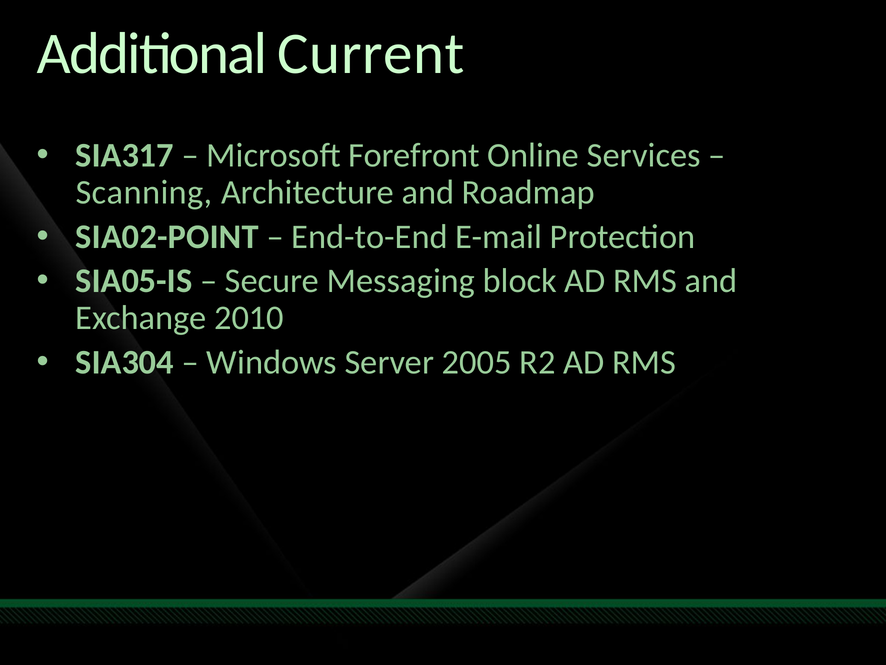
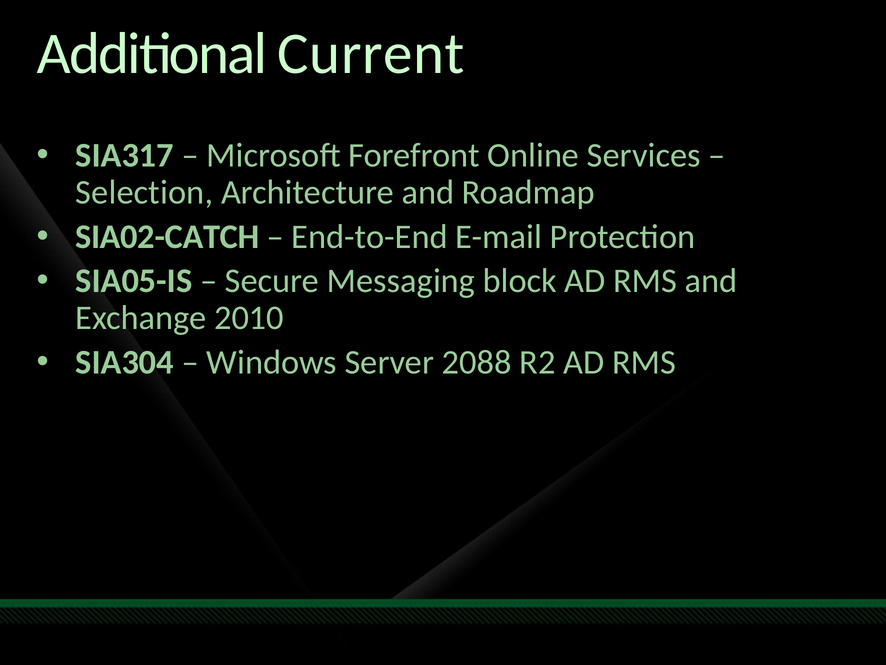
Scanning: Scanning -> Selection
SIA02-POINT: SIA02-POINT -> SIA02-CATCH
2005: 2005 -> 2088
